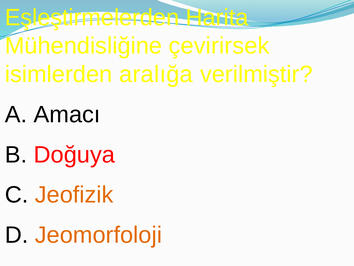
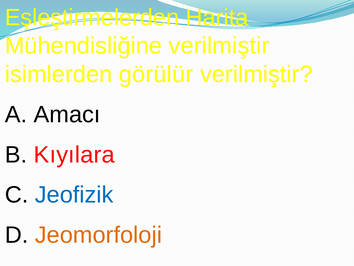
Mühendisliğine çevirirsek: çevirirsek -> verilmiştir
aralığa: aralığa -> görülür
Doğuya: Doğuya -> Kıyılara
Jeofizik colour: orange -> blue
